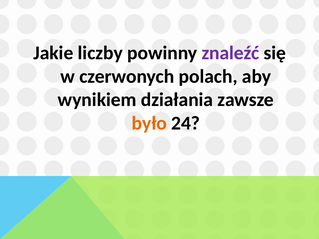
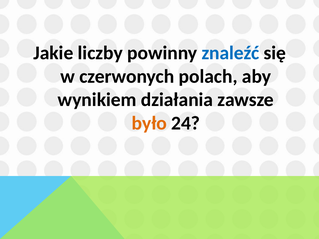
znaleźć colour: purple -> blue
